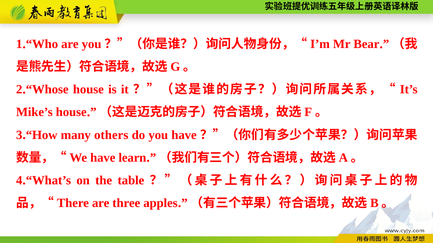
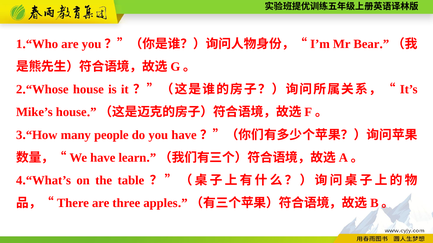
others: others -> people
